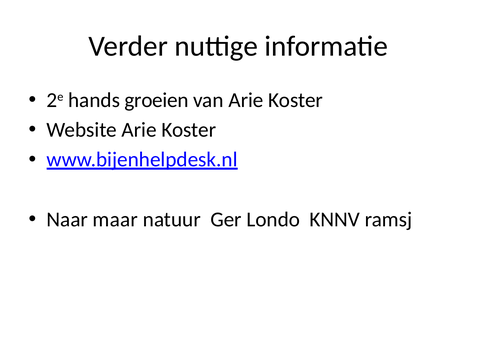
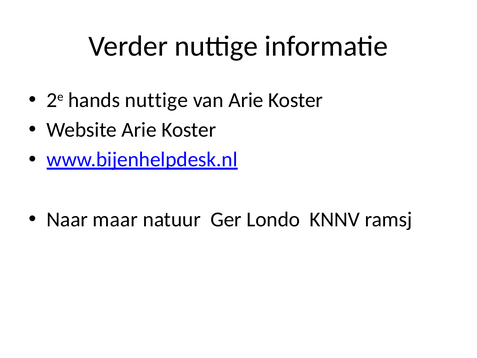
hands groeien: groeien -> nuttige
